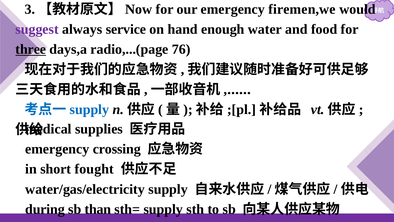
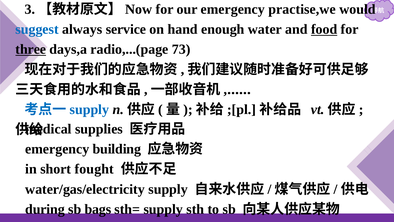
firemen,we: firemen,we -> practise,we
suggest colour: purple -> blue
food underline: none -> present
76: 76 -> 73
crossing: crossing -> building
than: than -> bags
